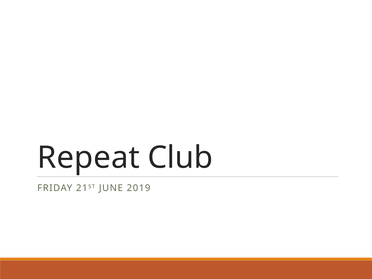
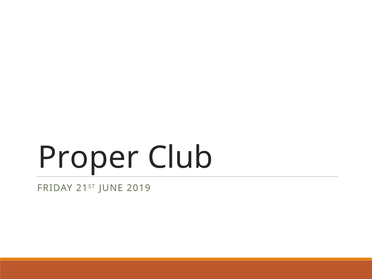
Repeat: Repeat -> Proper
